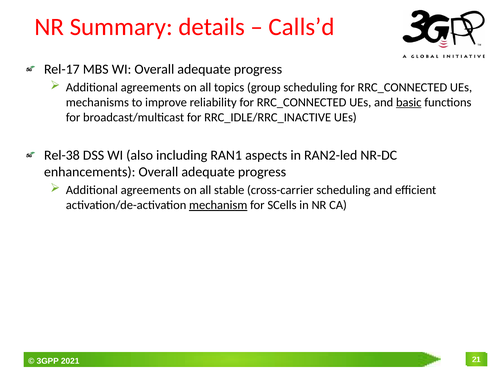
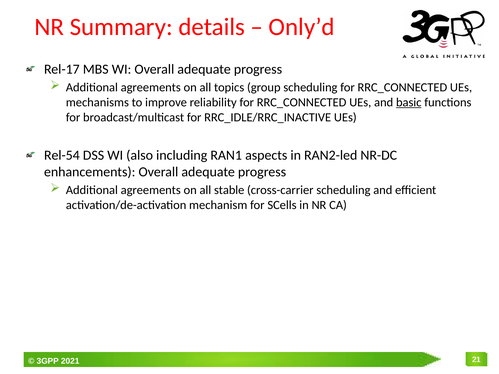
Calls’d: Calls’d -> Only’d
Rel-38: Rel-38 -> Rel-54
mechanism underline: present -> none
